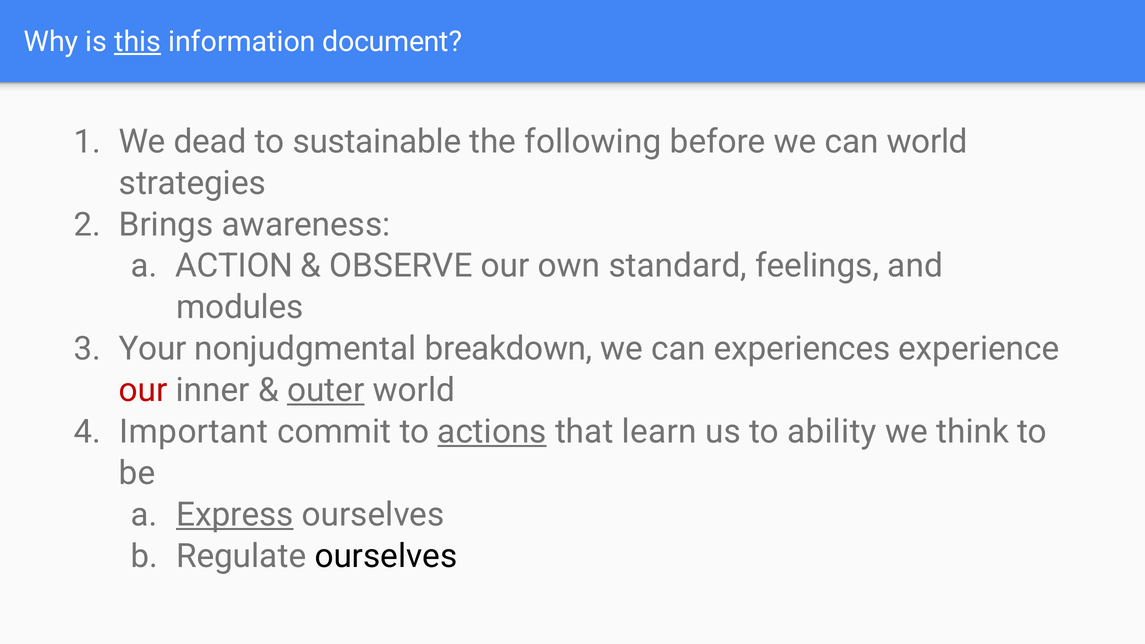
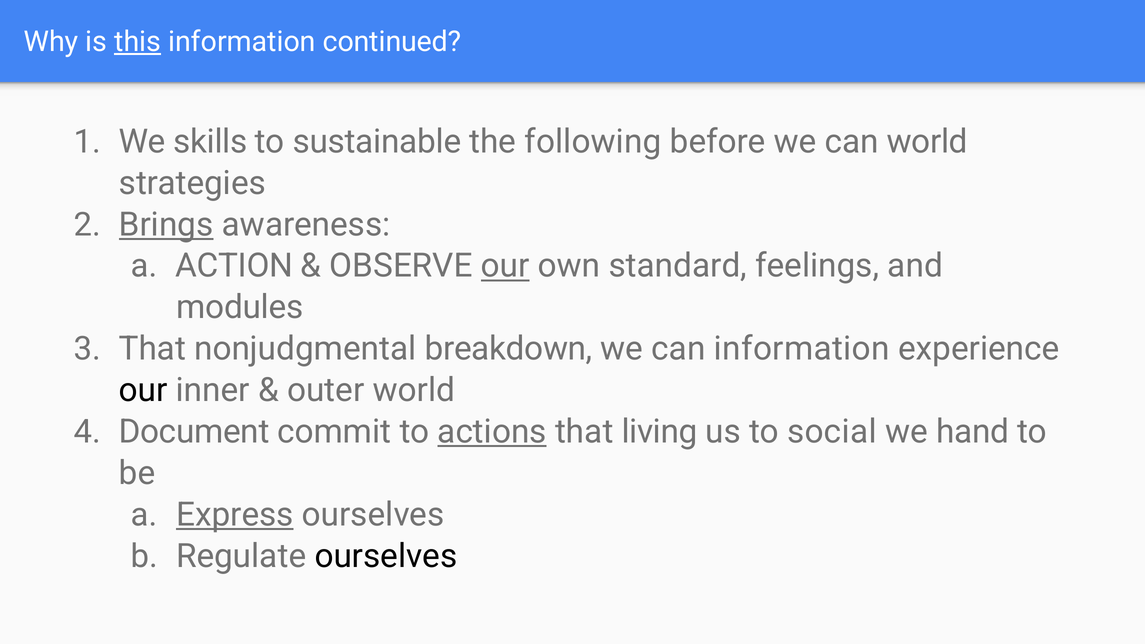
document: document -> continued
dead: dead -> skills
Brings underline: none -> present
our at (505, 266) underline: none -> present
Your at (153, 349): Your -> That
can experiences: experiences -> information
our at (143, 390) colour: red -> black
outer underline: present -> none
Important: Important -> Document
learn: learn -> living
ability: ability -> social
think: think -> hand
